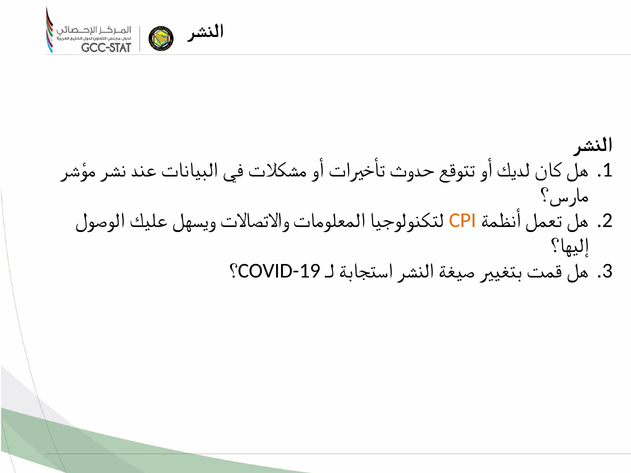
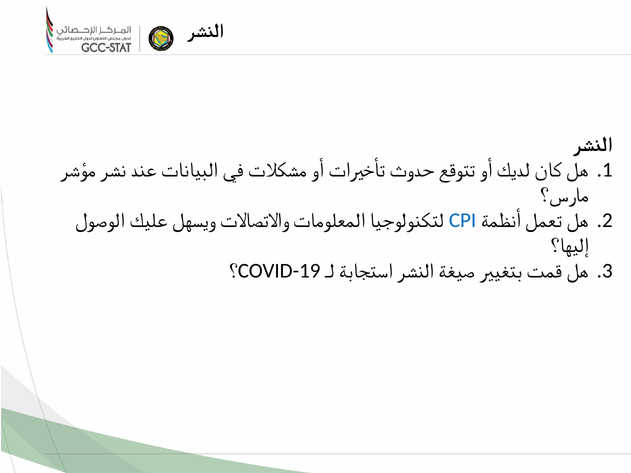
CPI colour: orange -> blue
